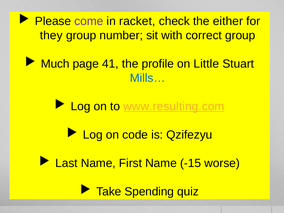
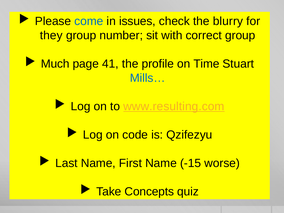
come colour: purple -> blue
racket: racket -> issues
either: either -> blurry
Little: Little -> Time
Spending: Spending -> Concepts
